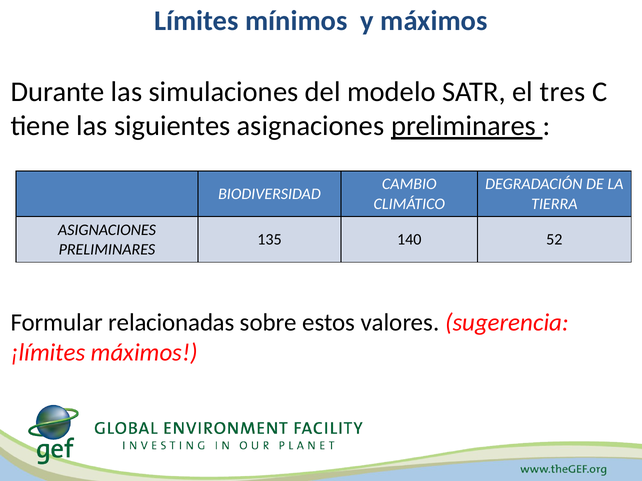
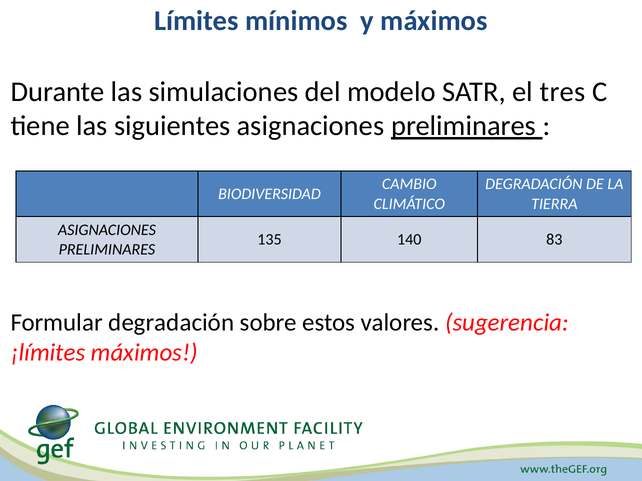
52: 52 -> 83
Formular relacionadas: relacionadas -> degradación
